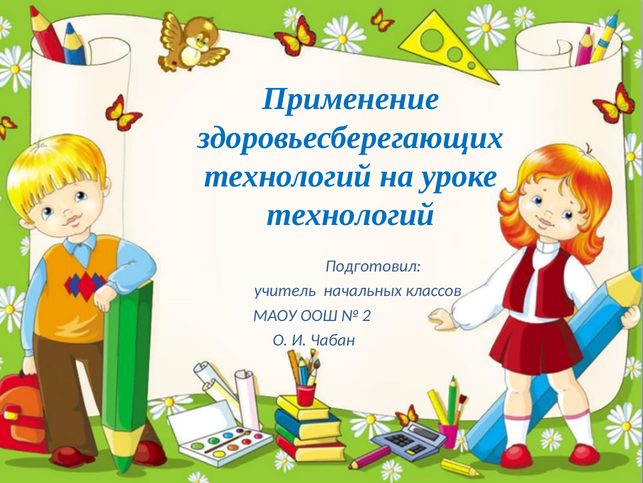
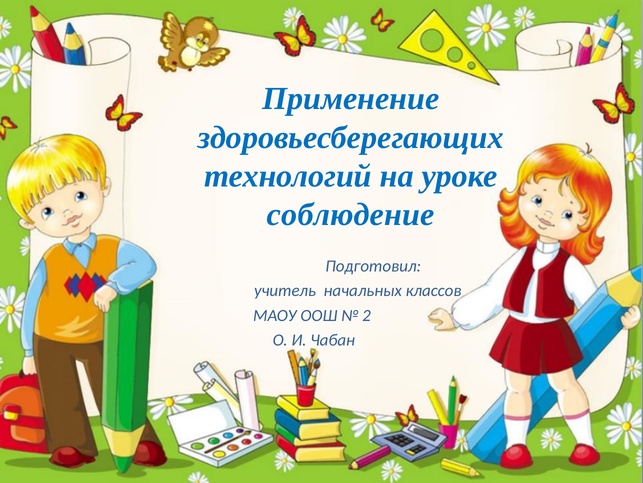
технологий at (351, 214): технологий -> соблюдение
